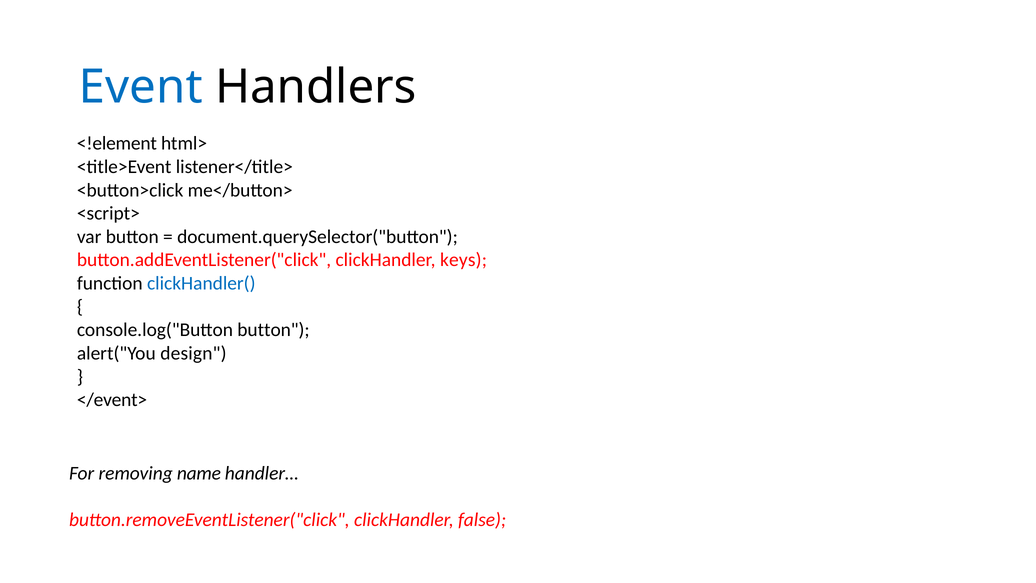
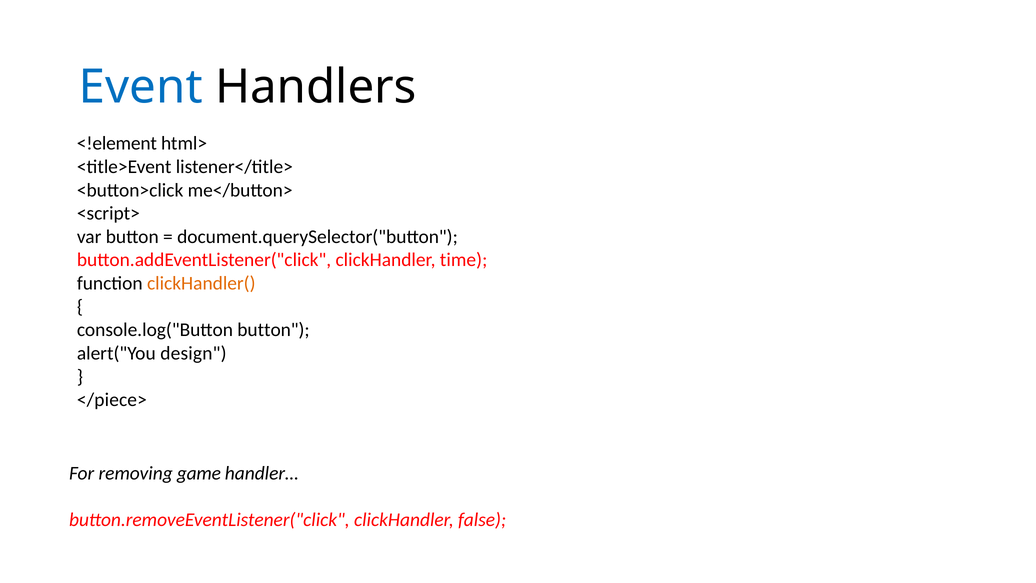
keys: keys -> time
clickHandler( colour: blue -> orange
</event>: </event> -> </piece>
name: name -> game
